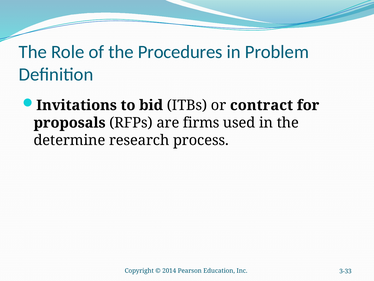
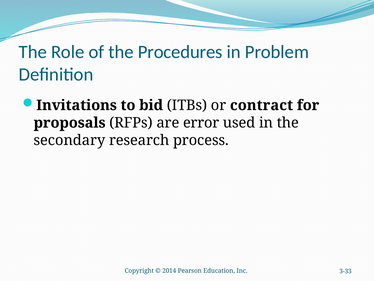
firms: firms -> error
determine: determine -> secondary
